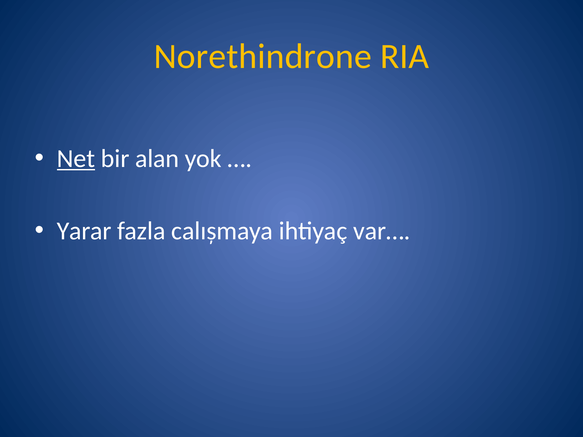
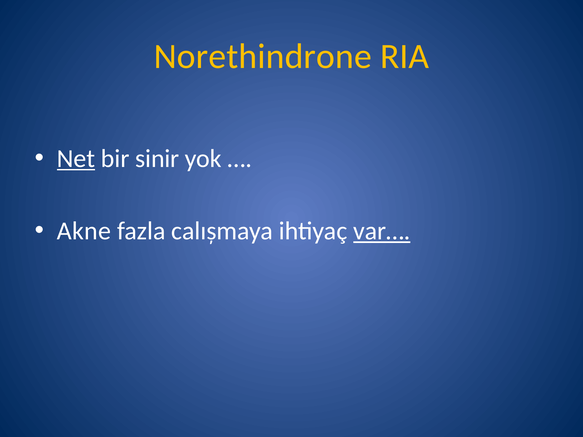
alan: alan -> sinir
Yarar: Yarar -> Akne
var… underline: none -> present
